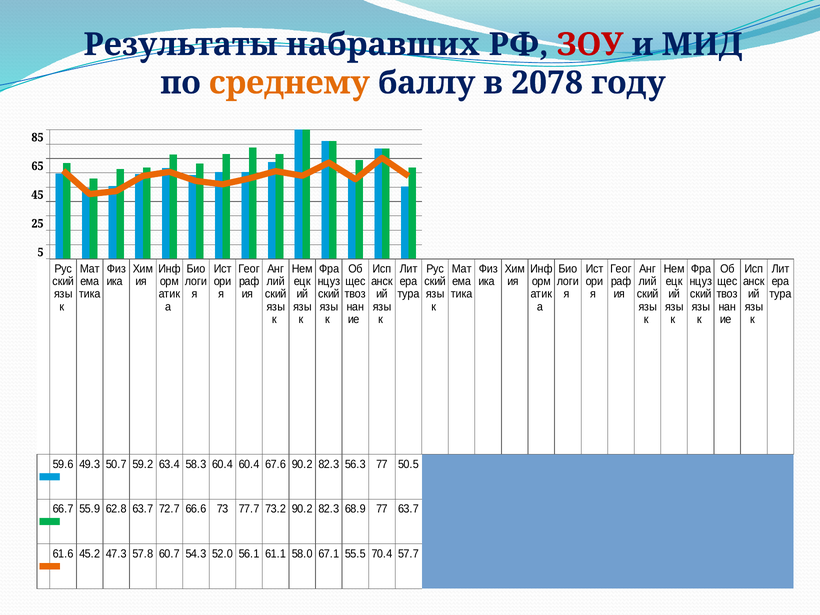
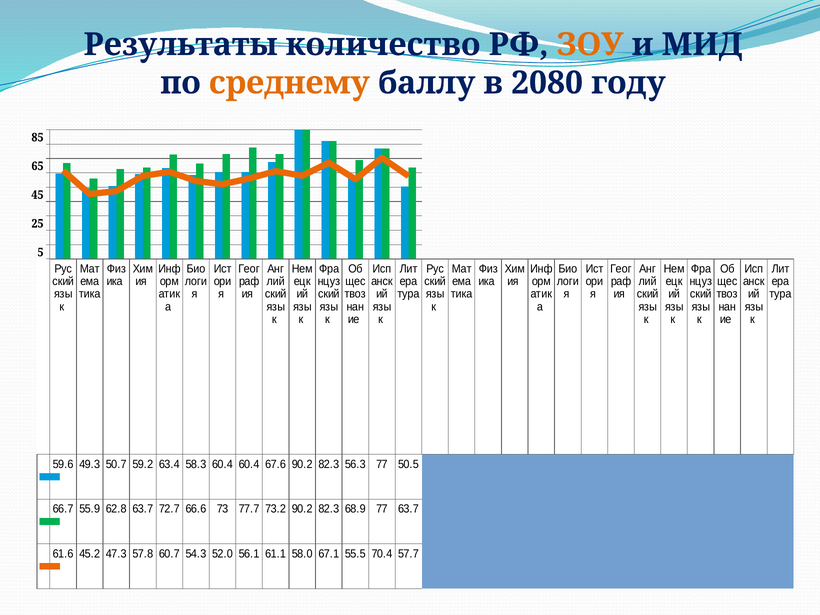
набравших: набравших -> количество
ЗОУ colour: red -> orange
2078: 2078 -> 2080
